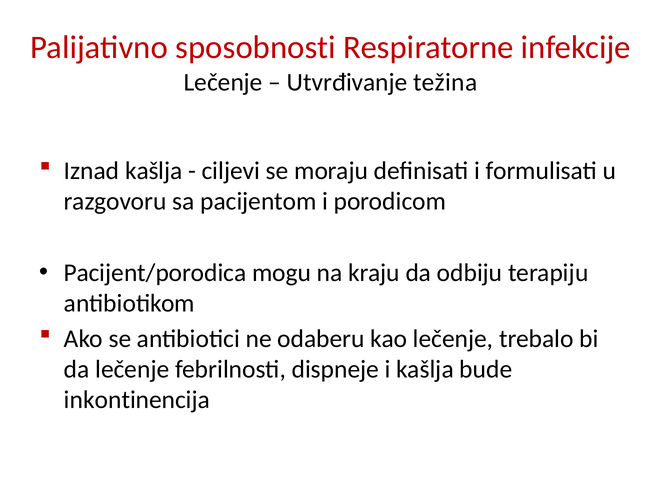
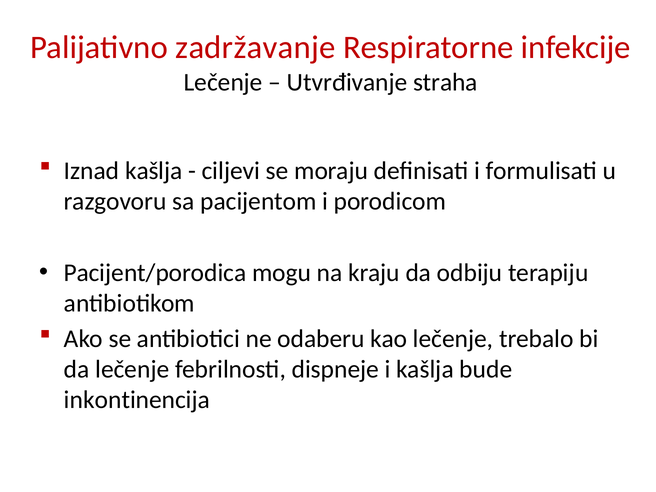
sposobnosti: sposobnosti -> zadržavanje
težina: težina -> straha
